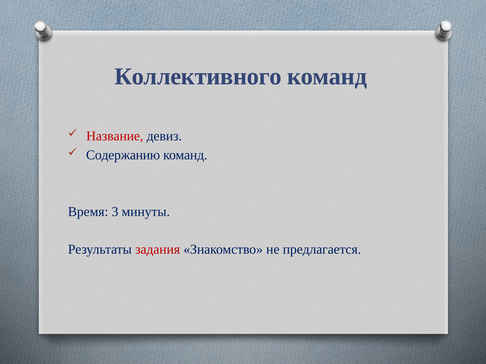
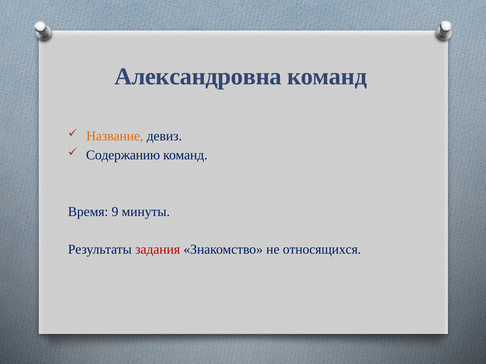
Коллективного: Коллективного -> Александровна
Название colour: red -> orange
3: 3 -> 9
предлагается: предлагается -> относящихся
